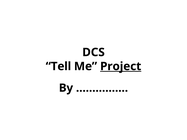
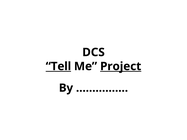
Tell underline: none -> present
